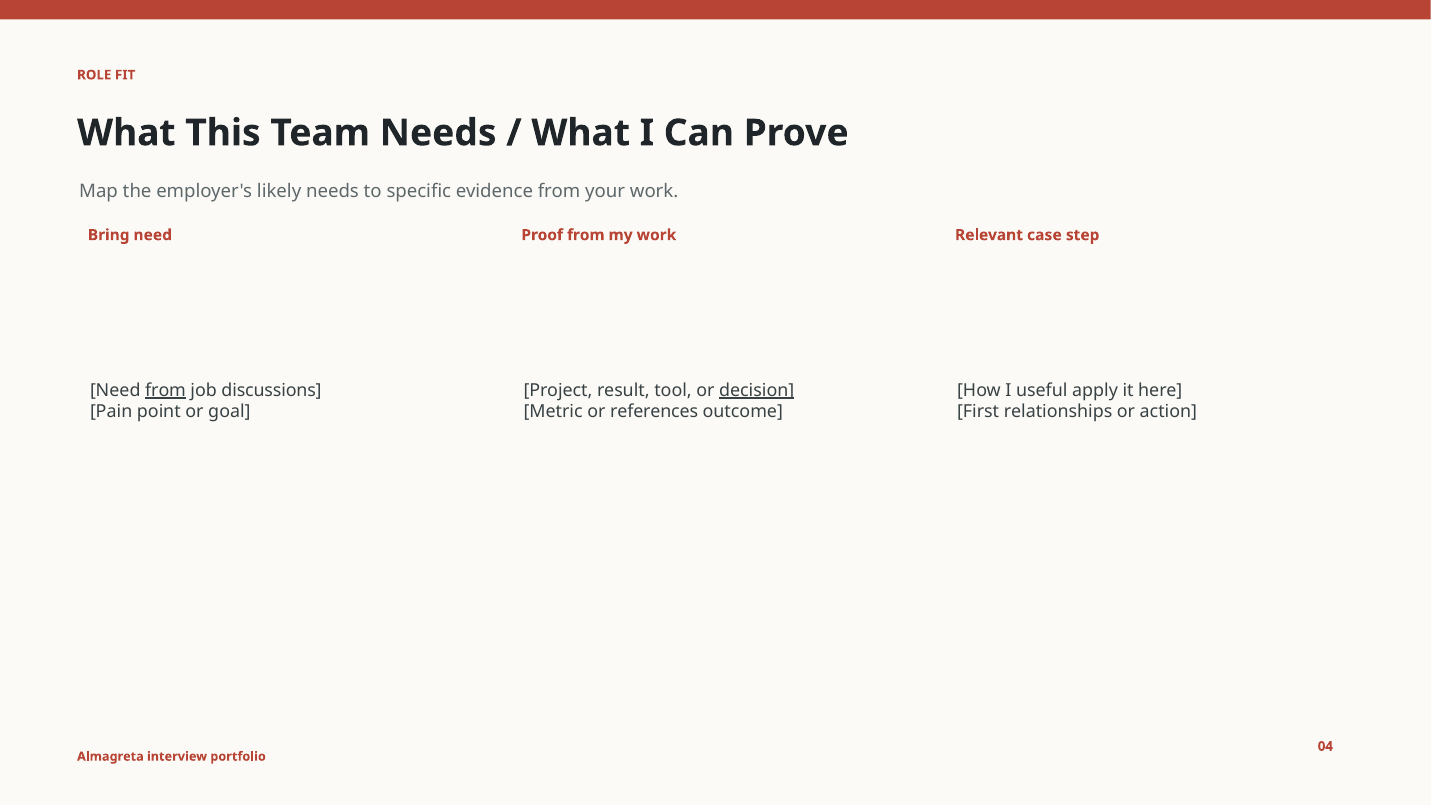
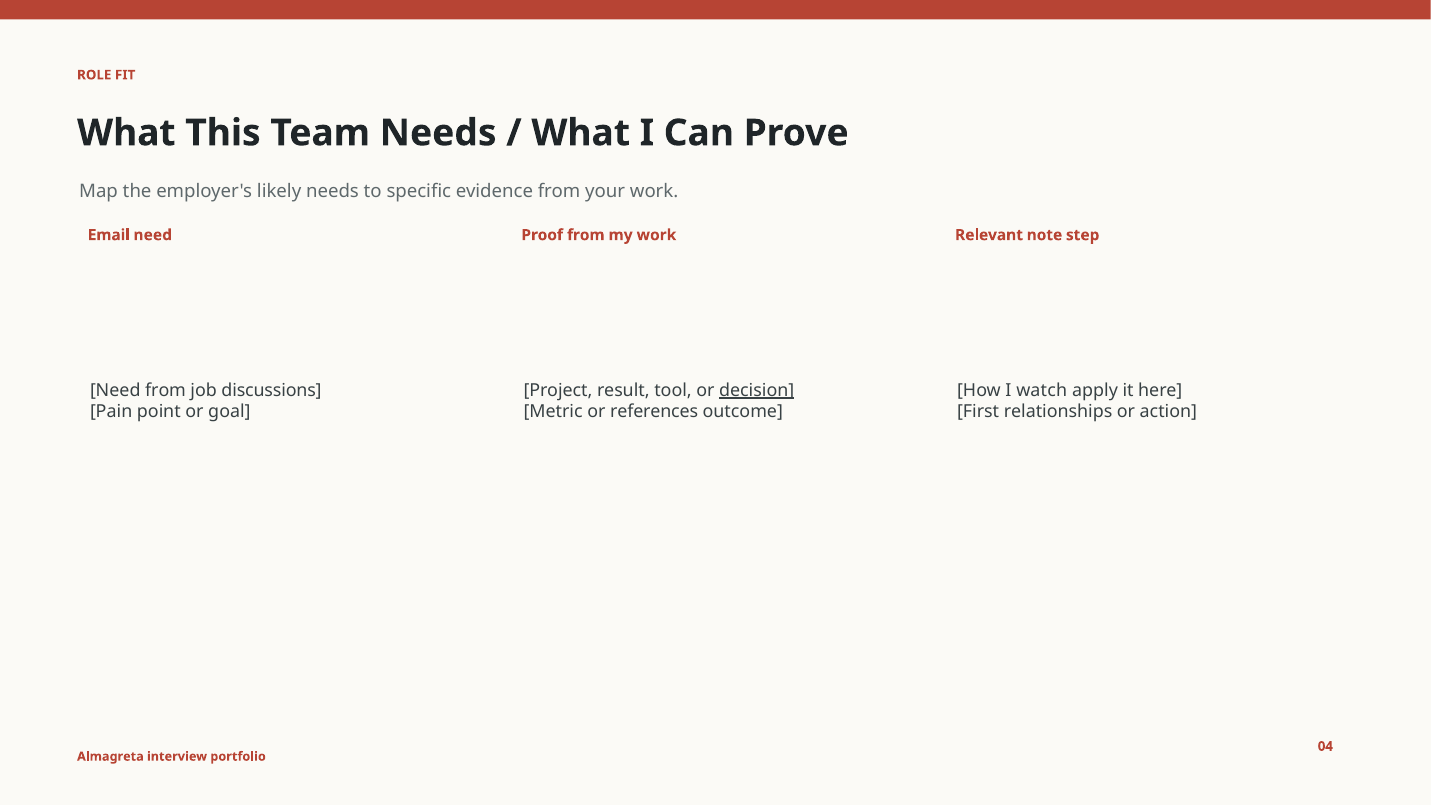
Bring: Bring -> Email
case: case -> note
from at (166, 390) underline: present -> none
useful: useful -> watch
